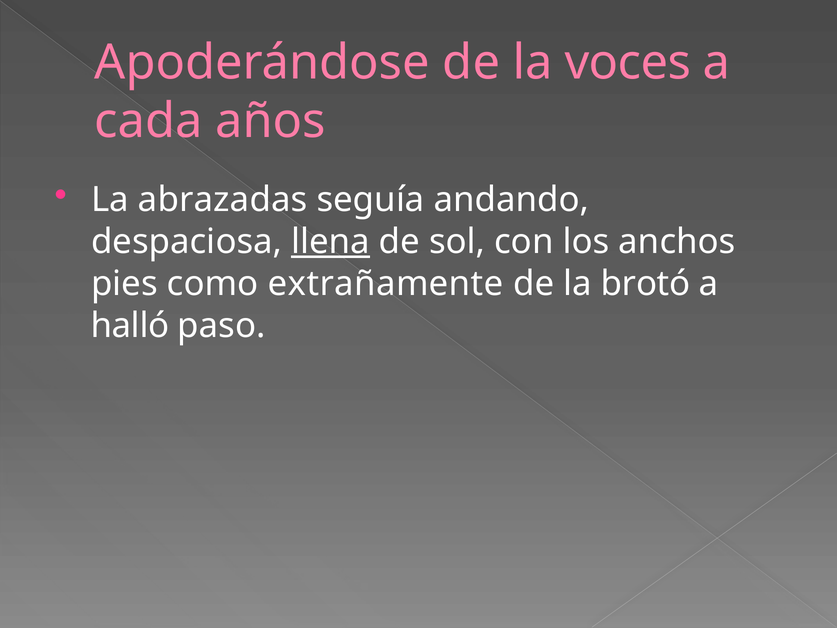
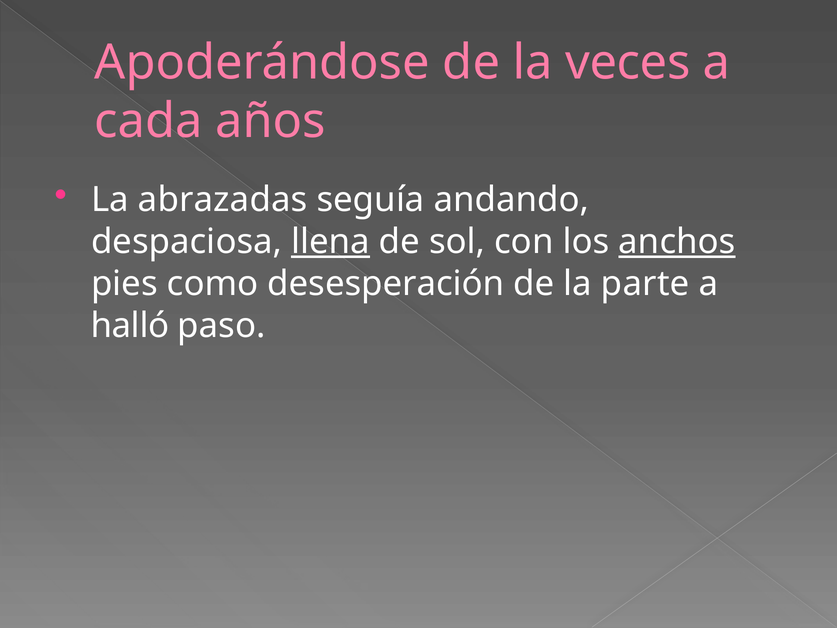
voces: voces -> veces
anchos underline: none -> present
extrañamente: extrañamente -> desesperación
brotó: brotó -> parte
